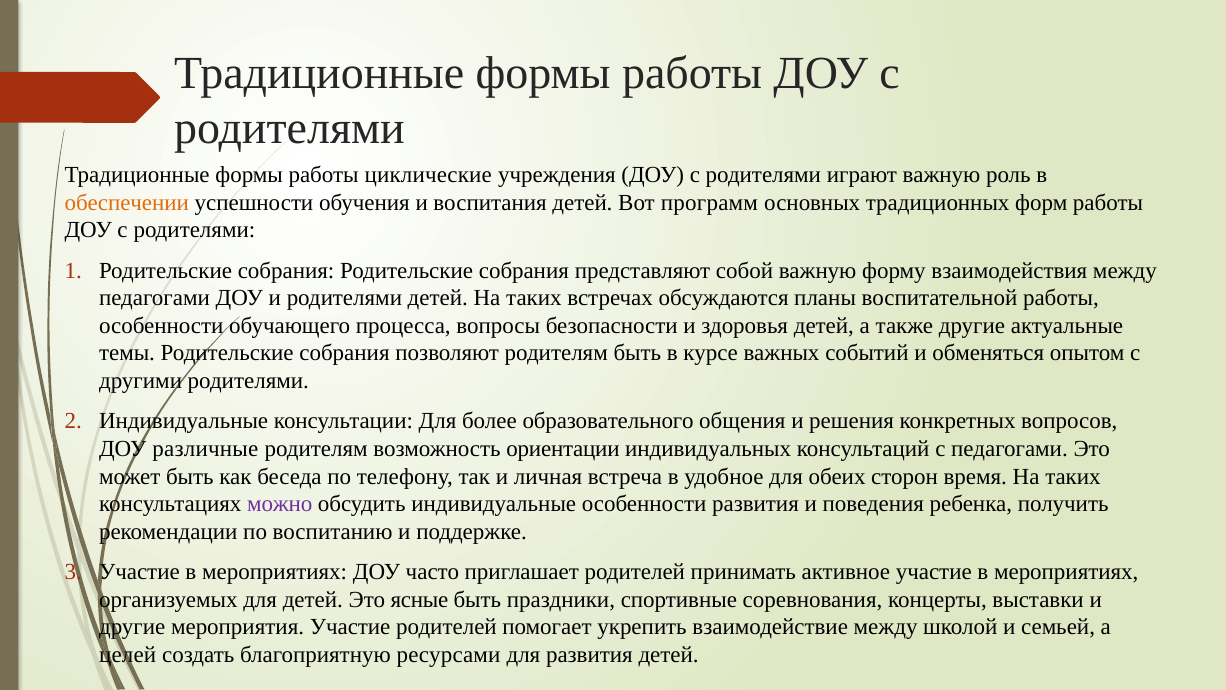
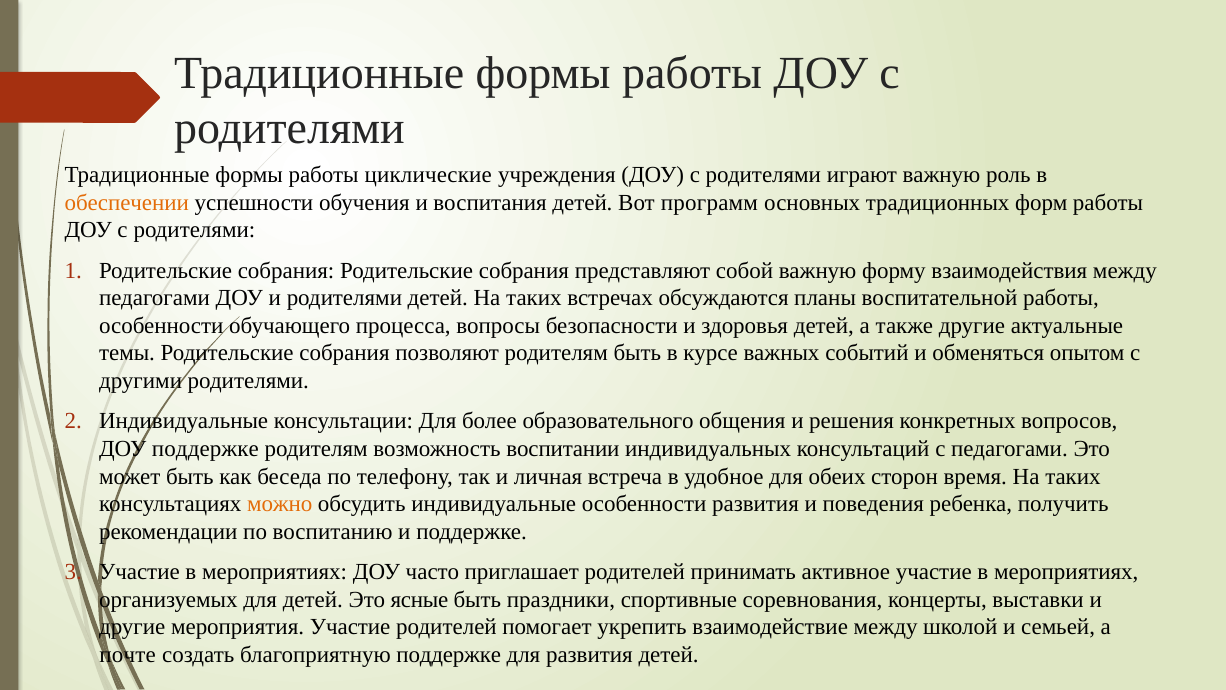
ДОУ различные: различные -> поддержке
ориентации: ориентации -> воспитании
можно colour: purple -> orange
целей: целей -> почте
благоприятную ресурсами: ресурсами -> поддержке
